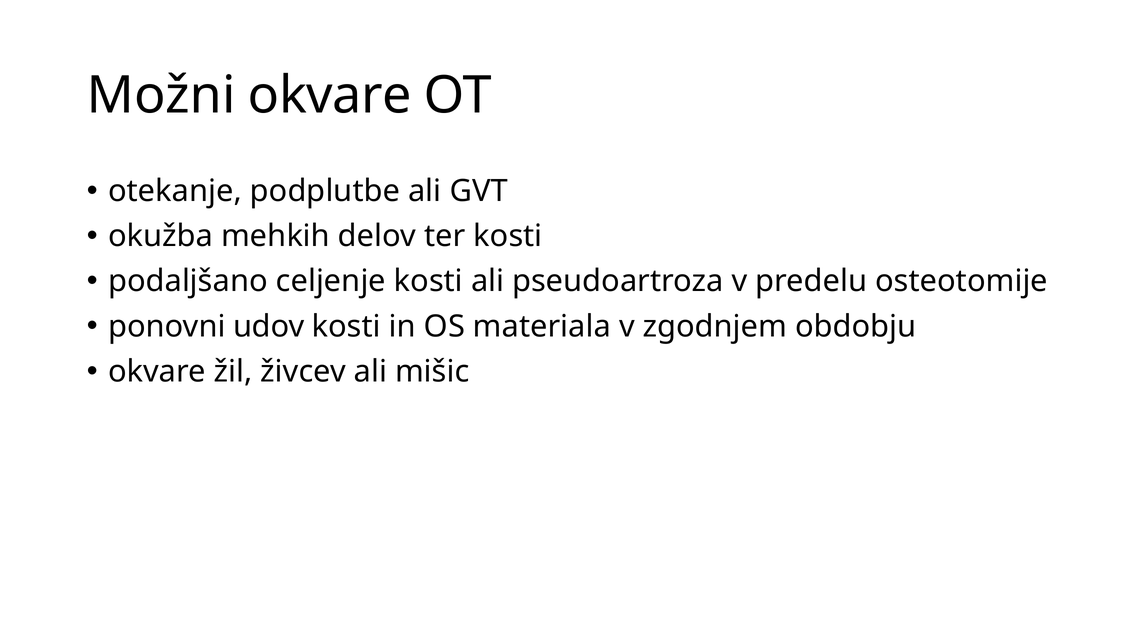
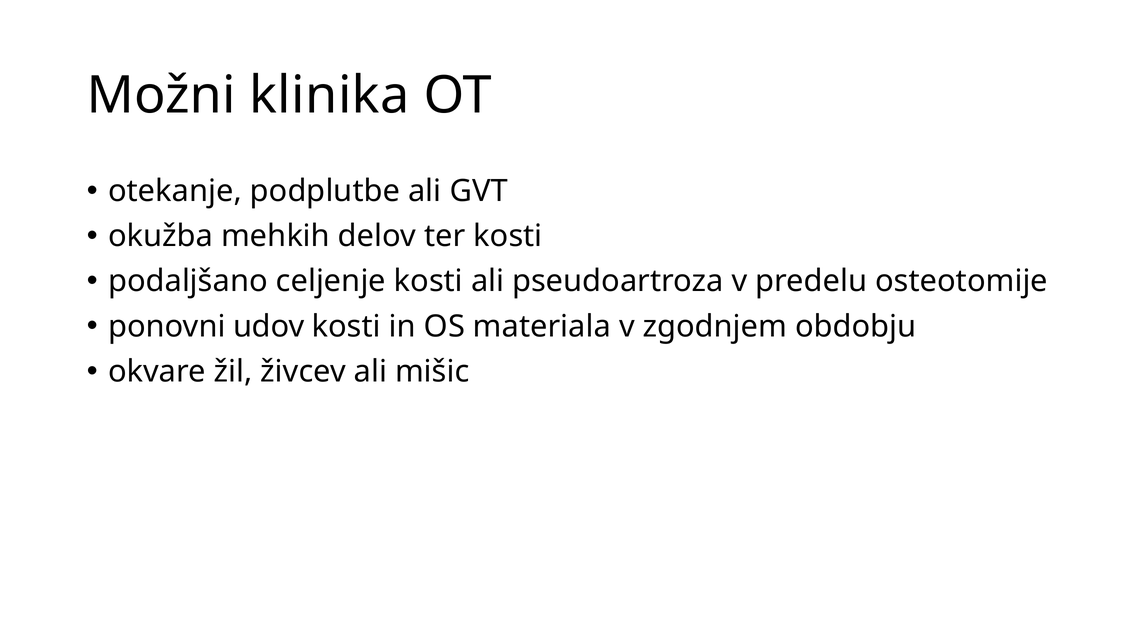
Možni okvare: okvare -> klinika
